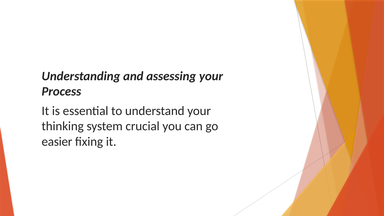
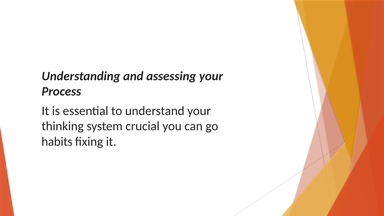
easier: easier -> habits
